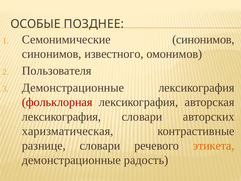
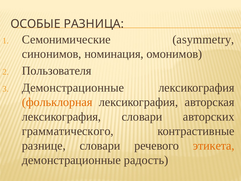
ПОЗДНЕЕ: ПОЗДНЕЕ -> РАЗНИЦА
Семонимические синонимов: синонимов -> asymmetry
известного: известного -> номинация
фольклорная colour: red -> orange
харизматическая: харизматическая -> грамматического
